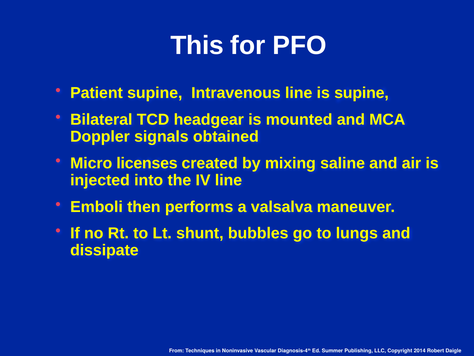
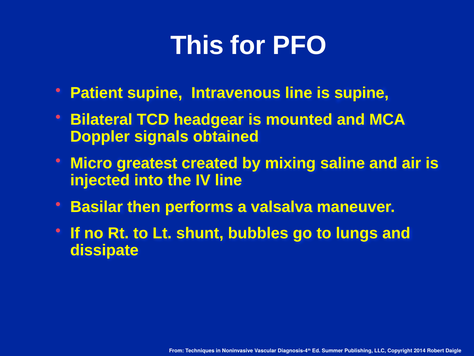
licenses: licenses -> greatest
Emboli: Emboli -> Basilar
